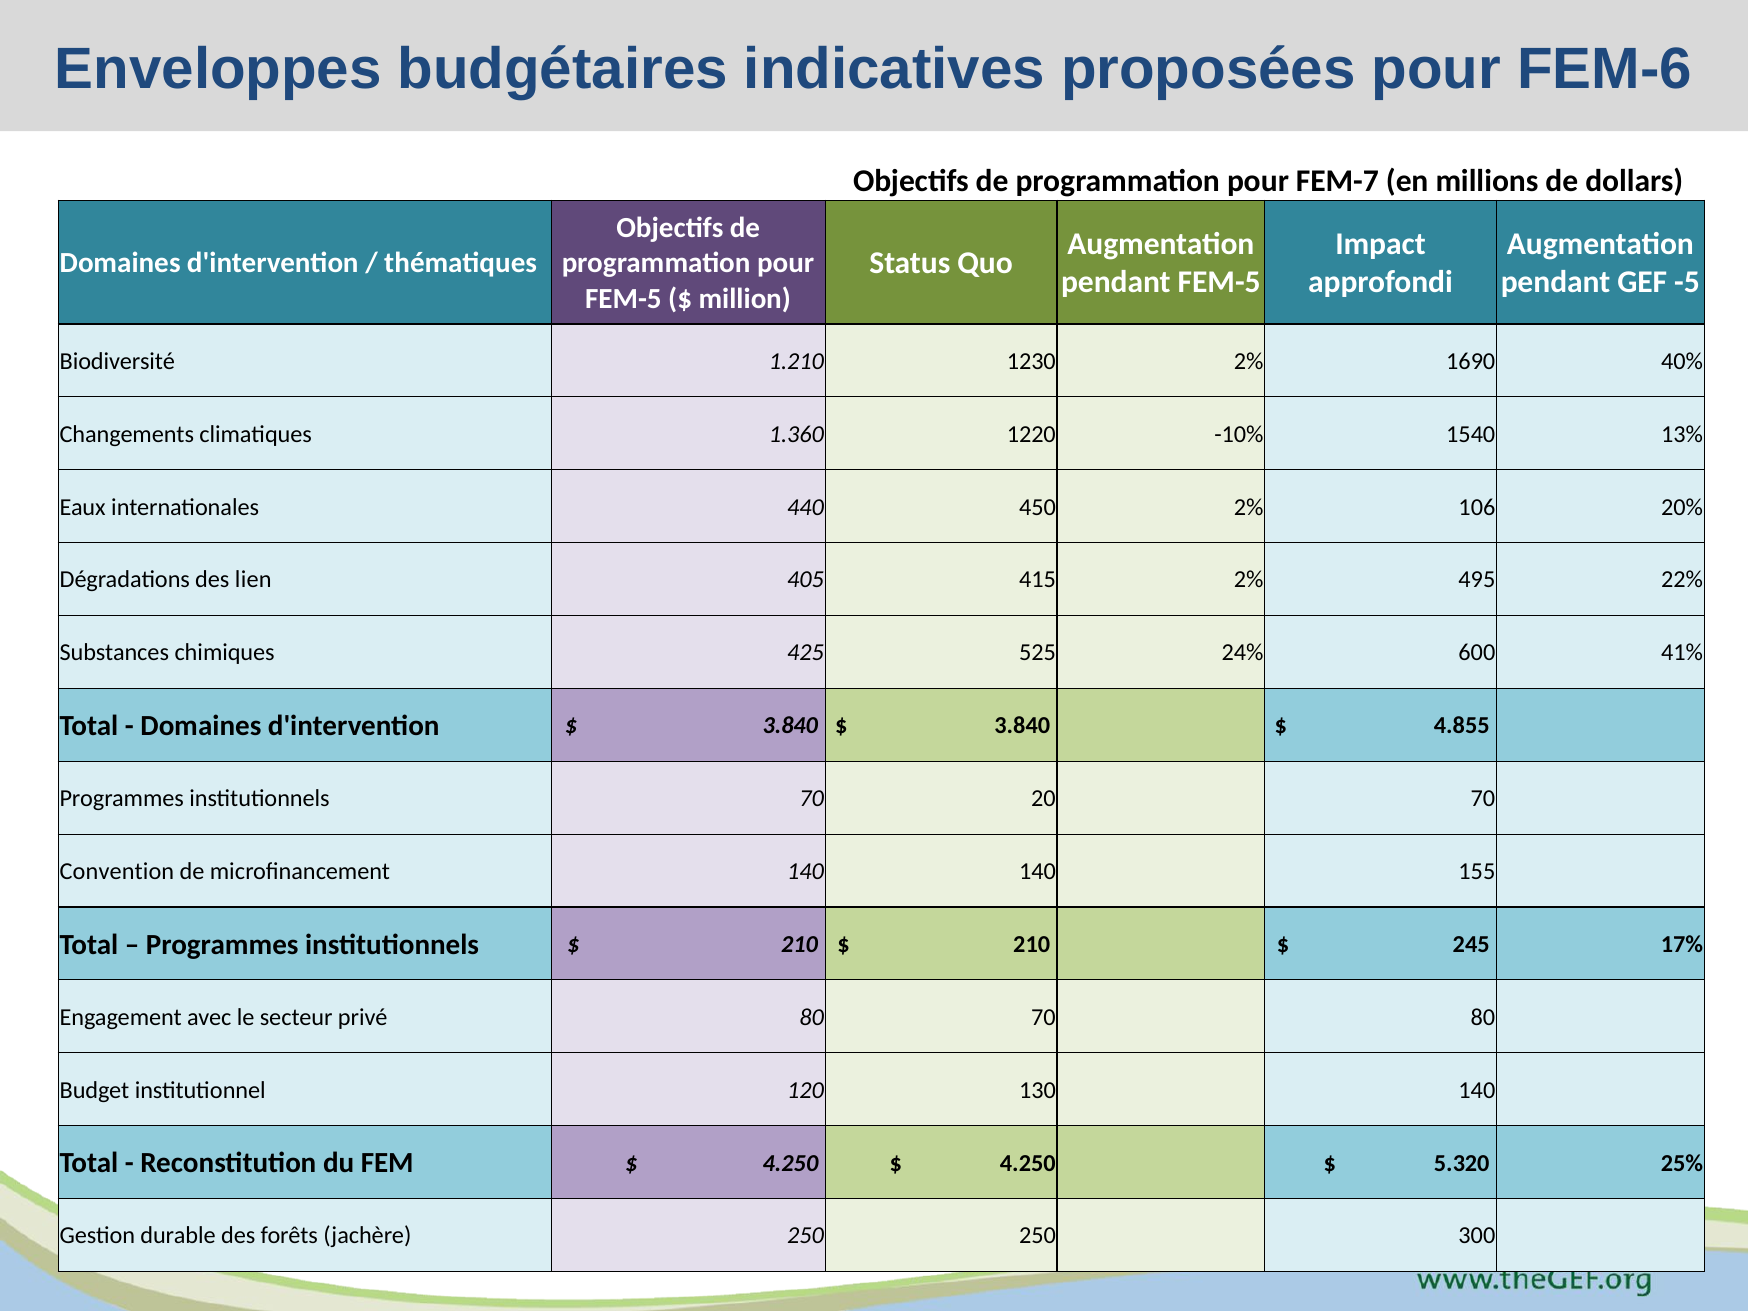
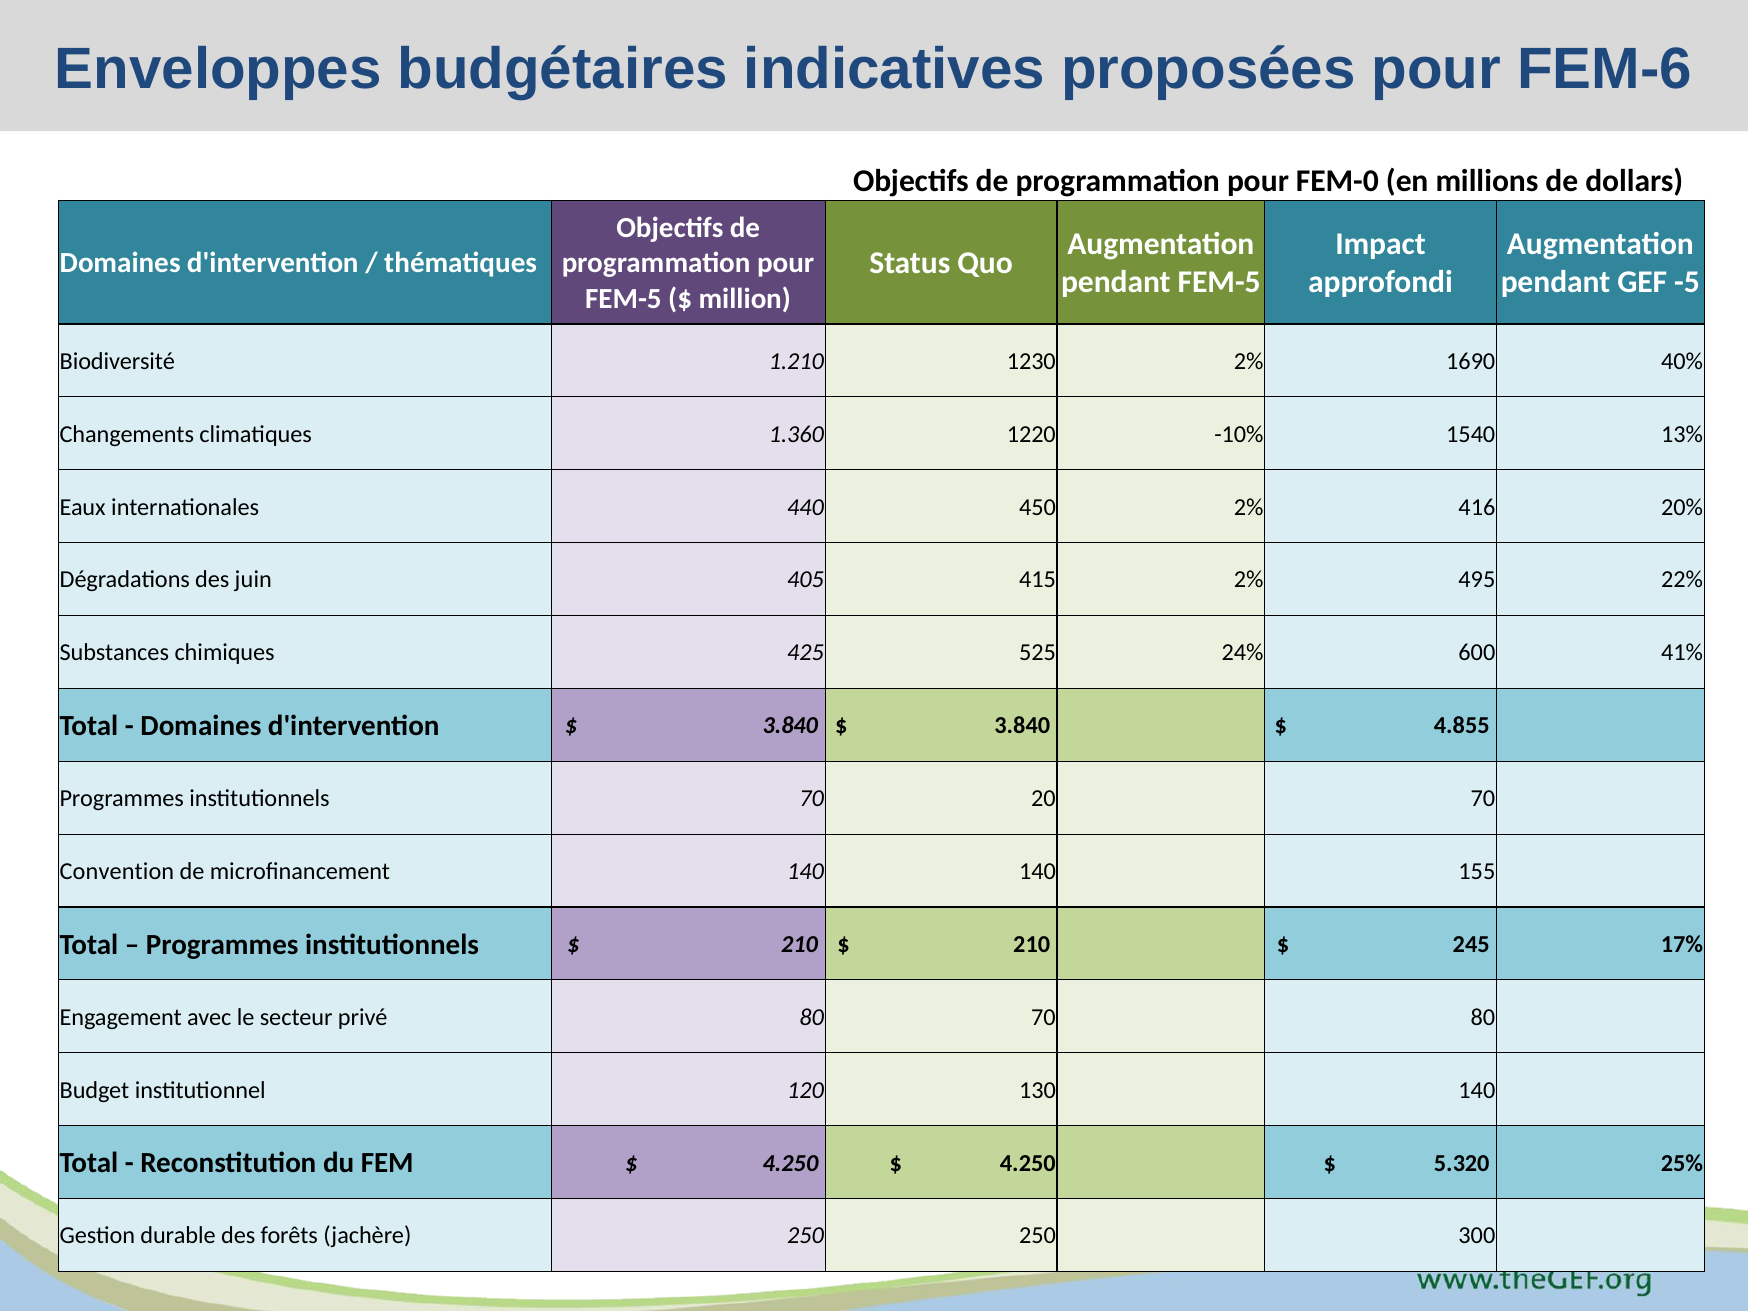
FEM-7: FEM-7 -> FEM-0
106: 106 -> 416
lien: lien -> juin
